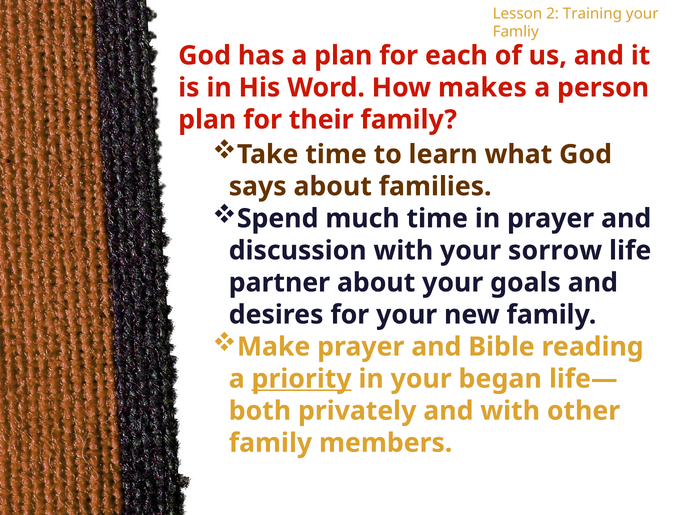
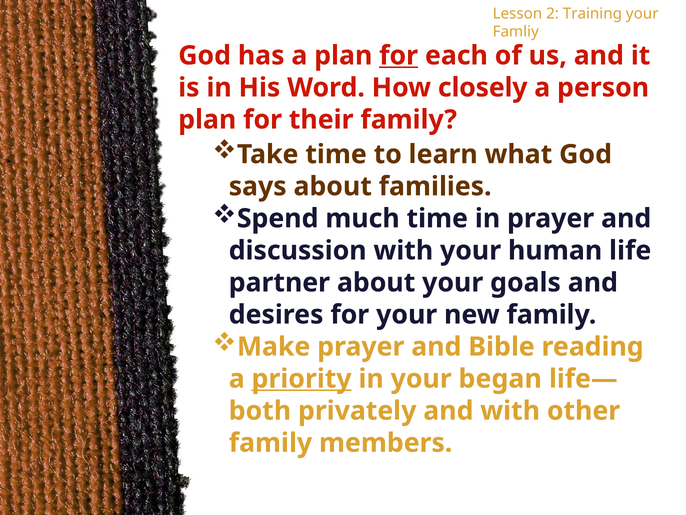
for at (399, 56) underline: none -> present
makes: makes -> closely
sorrow: sorrow -> human
